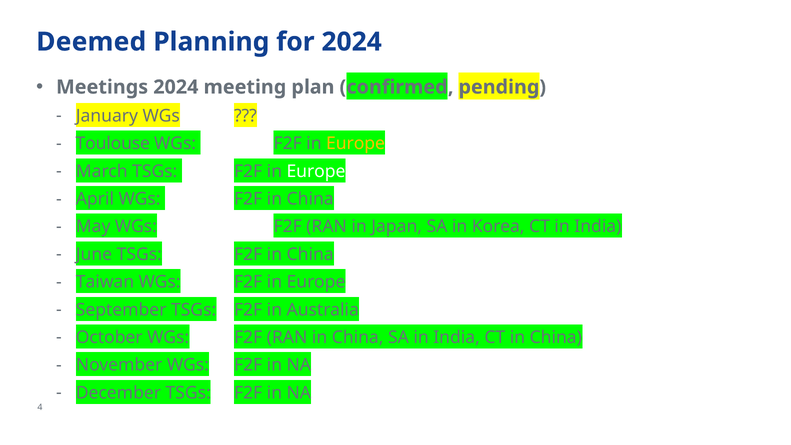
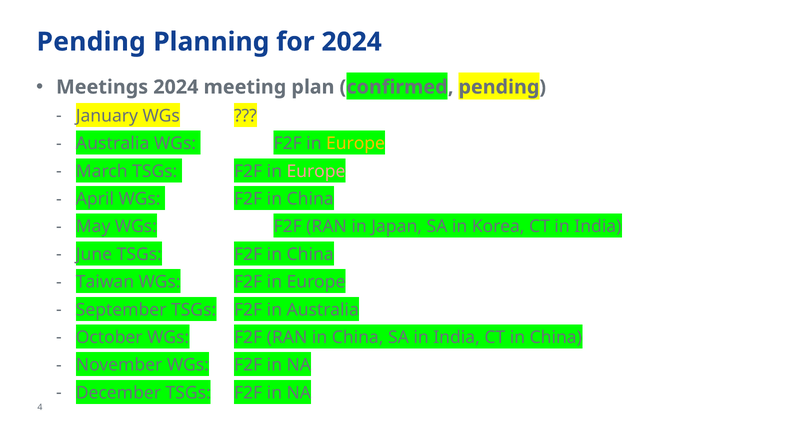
Deemed at (91, 42): Deemed -> Pending
Toulouse at (113, 144): Toulouse -> Australia
Europe at (316, 171) colour: white -> pink
